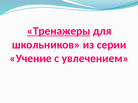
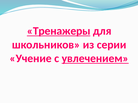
увлечением underline: none -> present
